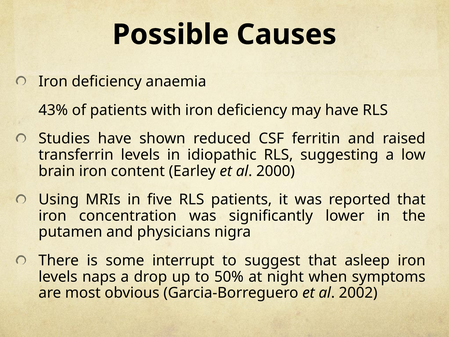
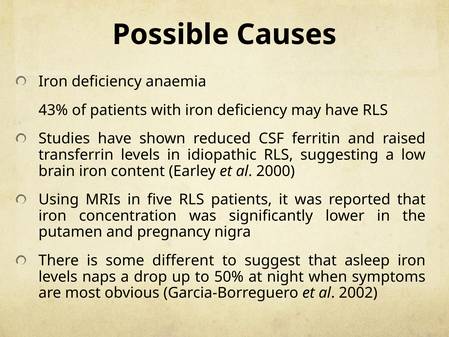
physicians: physicians -> pregnancy
interrupt: interrupt -> different
